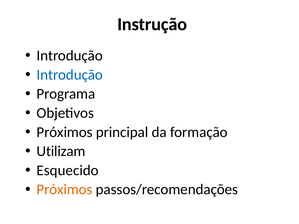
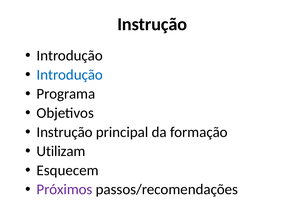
Próximos at (65, 132): Próximos -> Instrução
Esquecido: Esquecido -> Esquecem
Próximos at (65, 190) colour: orange -> purple
